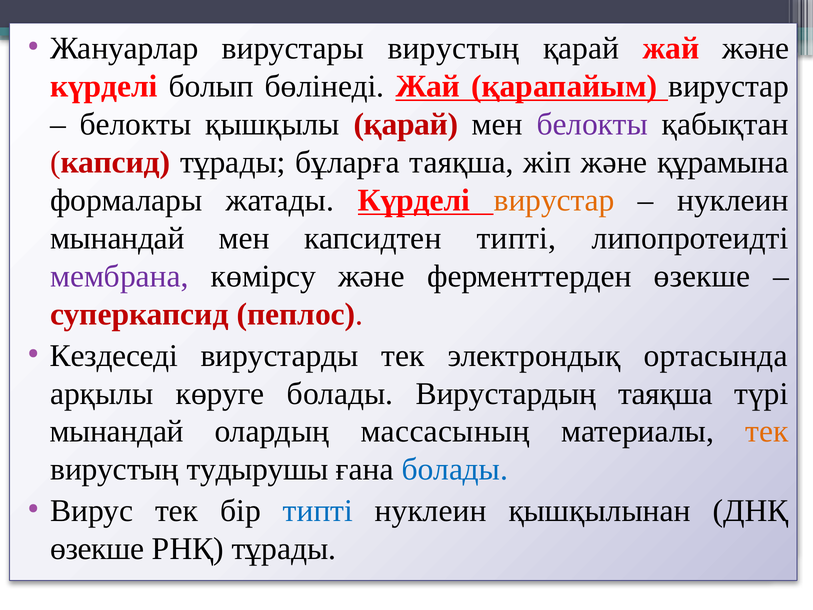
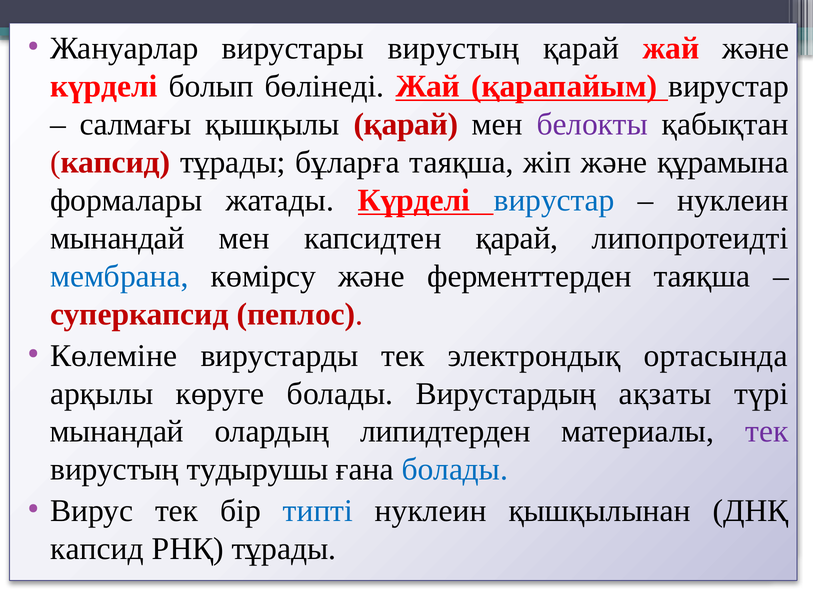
белокты at (136, 124): белокты -> салмағы
вирустар at (554, 200) colour: orange -> blue
капсидтен типті: типті -> қарай
мембрана colour: purple -> blue
ферменттерден өзекше: өзекше -> таяқша
Кездеседі: Кездеседі -> Көлеміне
Вирустардың таяқша: таяқша -> ақзаты
массасының: массасының -> липидтерден
тек at (767, 431) colour: orange -> purple
өзекше at (97, 549): өзекше -> капсид
